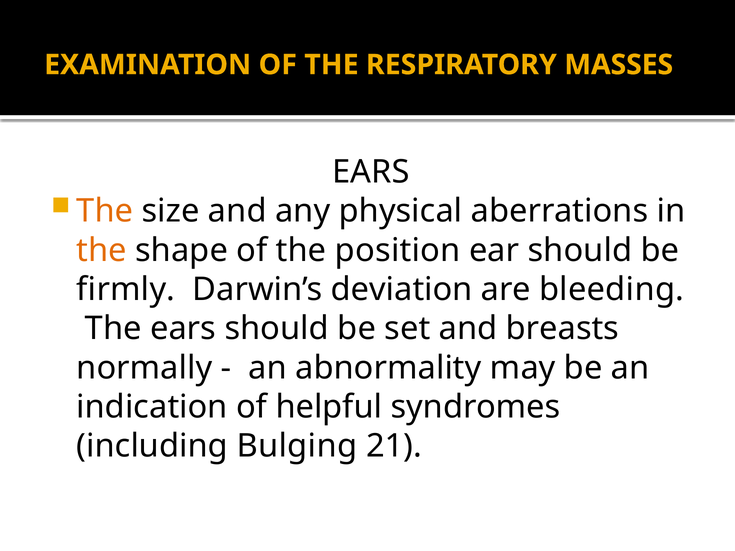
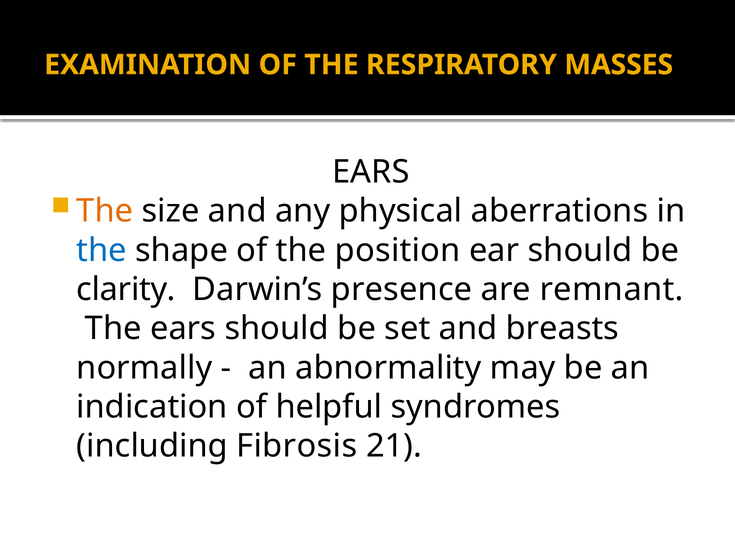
the at (102, 250) colour: orange -> blue
firmly: firmly -> clarity
deviation: deviation -> presence
bleeding: bleeding -> remnant
Bulging: Bulging -> Fibrosis
